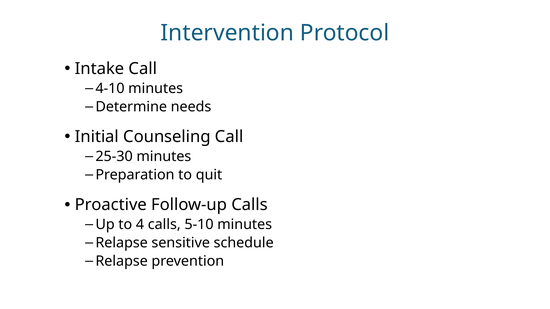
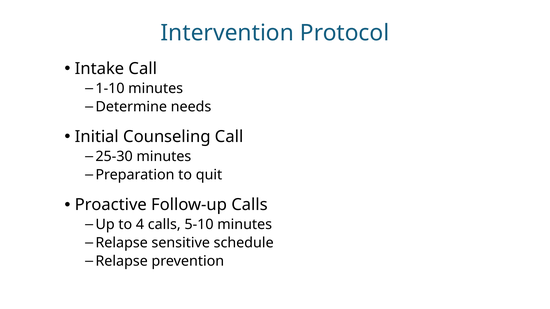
4-10: 4-10 -> 1-10
